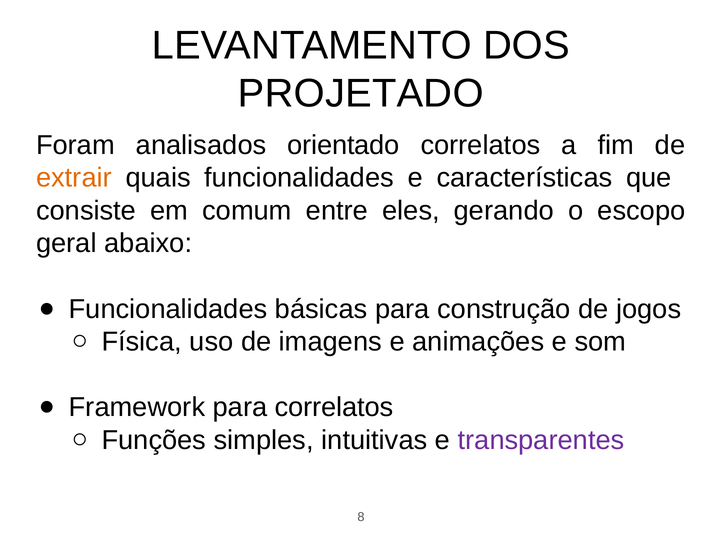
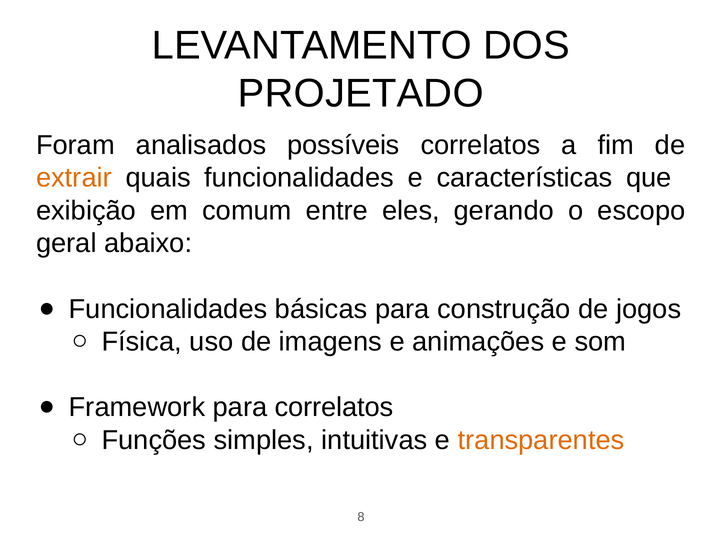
orientado: orientado -> possíveis
consiste: consiste -> exibição
transparentes colour: purple -> orange
